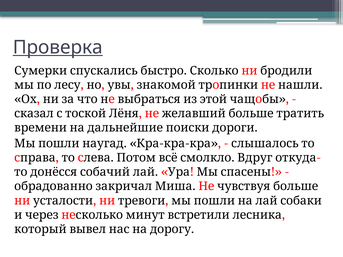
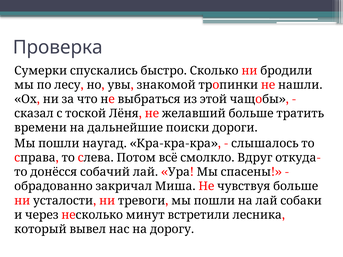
Проверка underline: present -> none
